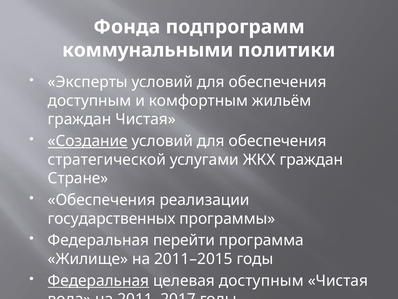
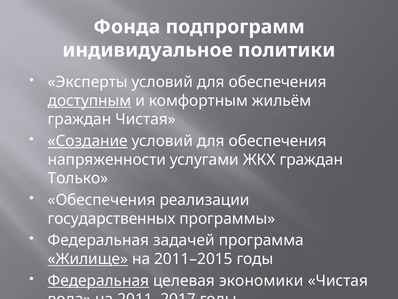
коммунальными: коммунальными -> индивидуальное
доступным at (90, 101) underline: none -> present
стратегической: стратегической -> напряженности
Стране: Стране -> Только
перейти: перейти -> задачей
Жилище underline: none -> present
целевая доступным: доступным -> экономики
